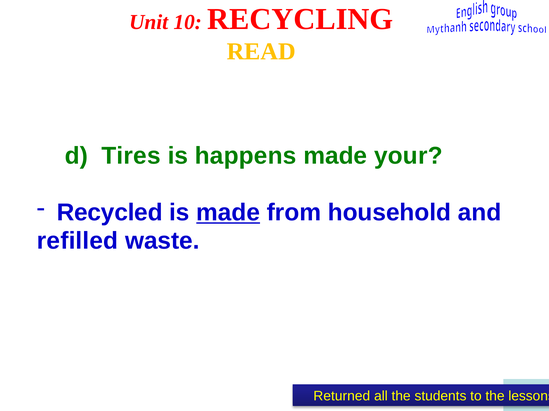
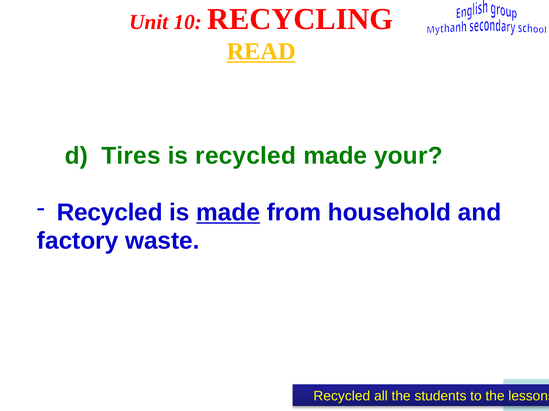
READ underline: none -> present
is happens: happens -> recycled
refilled: refilled -> factory
Returned at (342, 397): Returned -> Recycled
